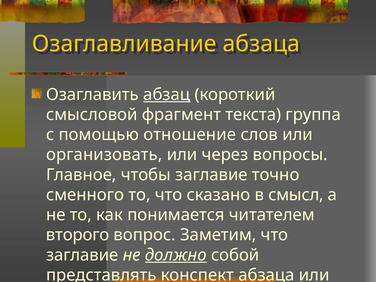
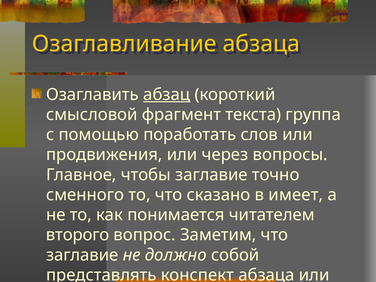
отношение: отношение -> поработать
организовать: организовать -> продвижения
смысл: смысл -> имеет
должно underline: present -> none
